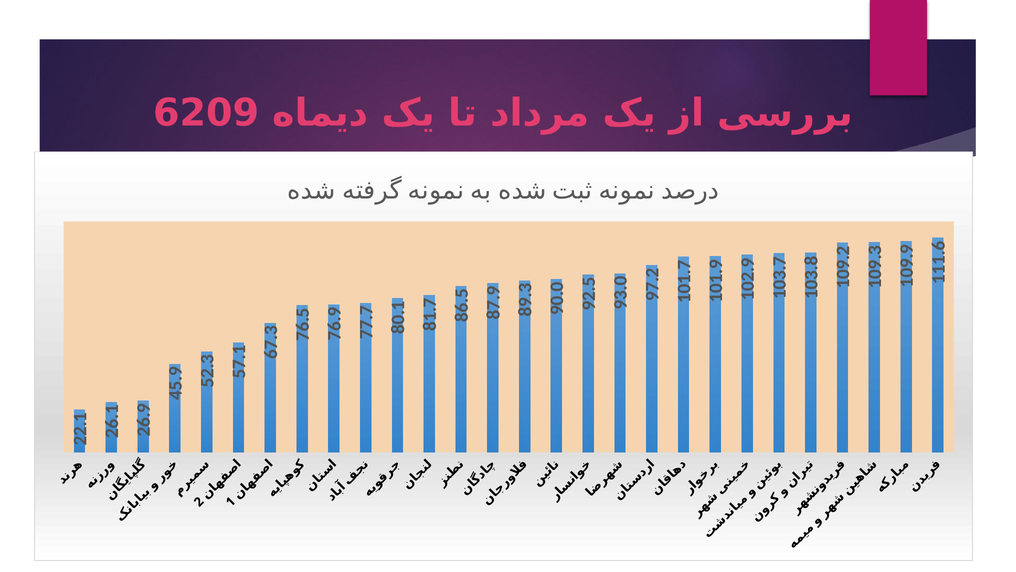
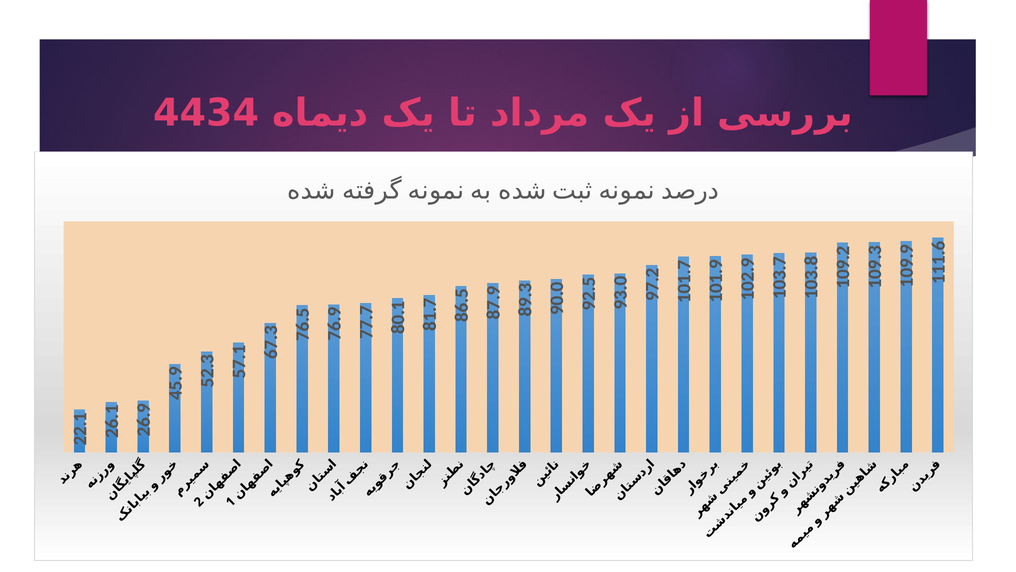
6209: 6209 -> 4434
